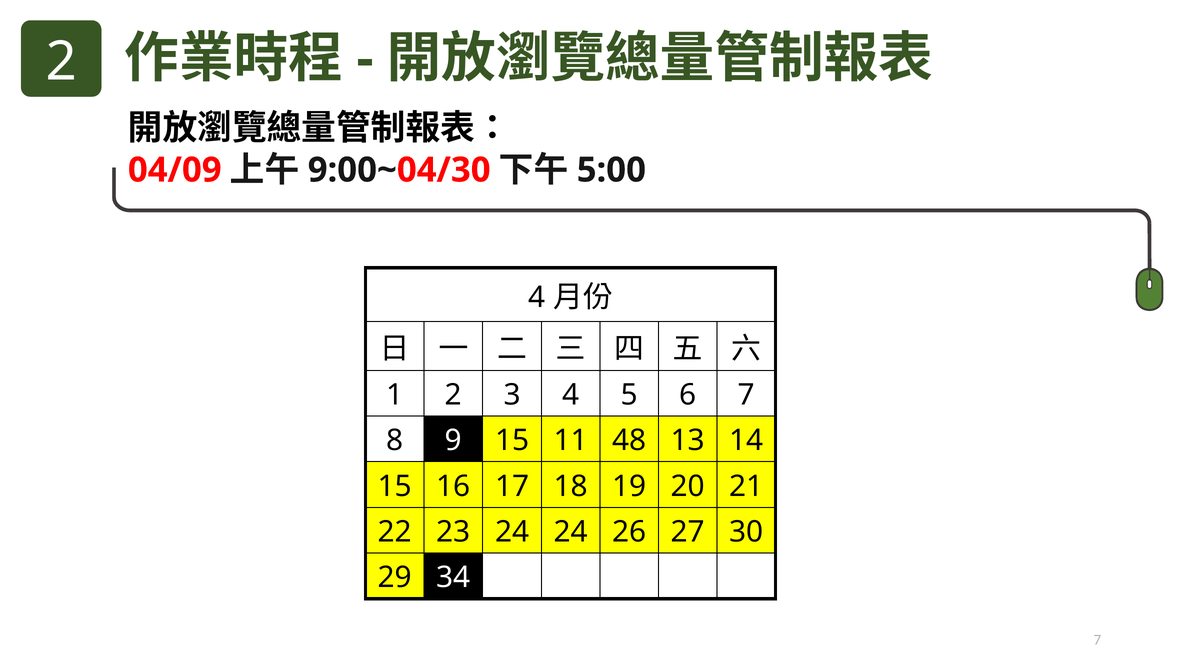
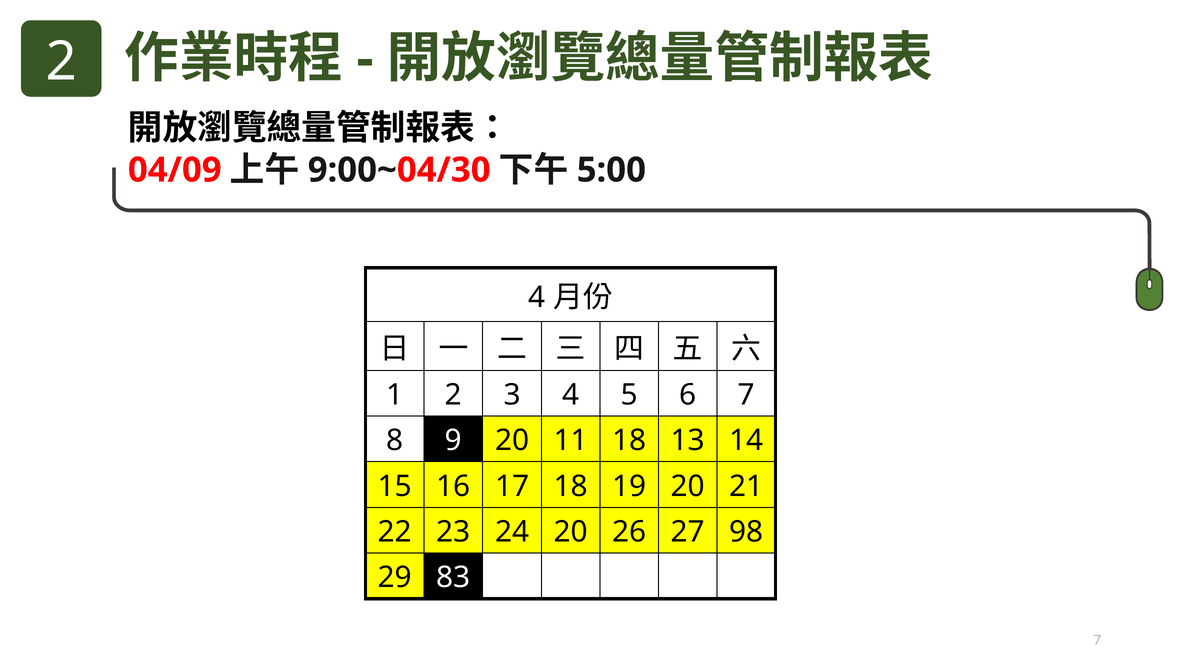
9 15: 15 -> 20
11 48: 48 -> 18
24 24: 24 -> 20
30: 30 -> 98
34: 34 -> 83
